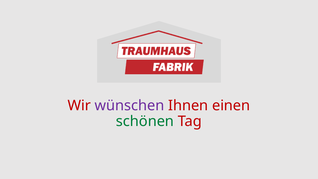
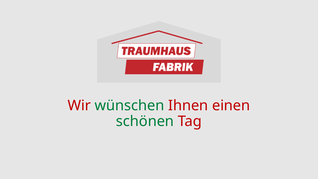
wünschen colour: purple -> green
